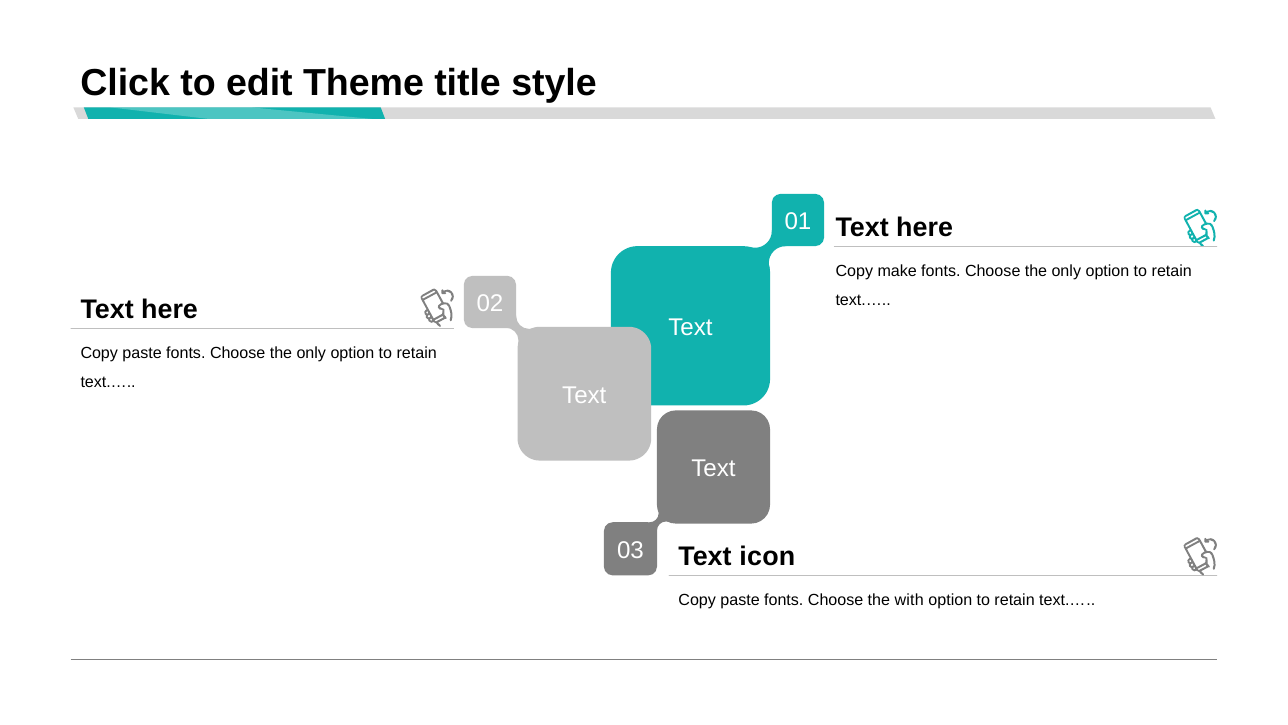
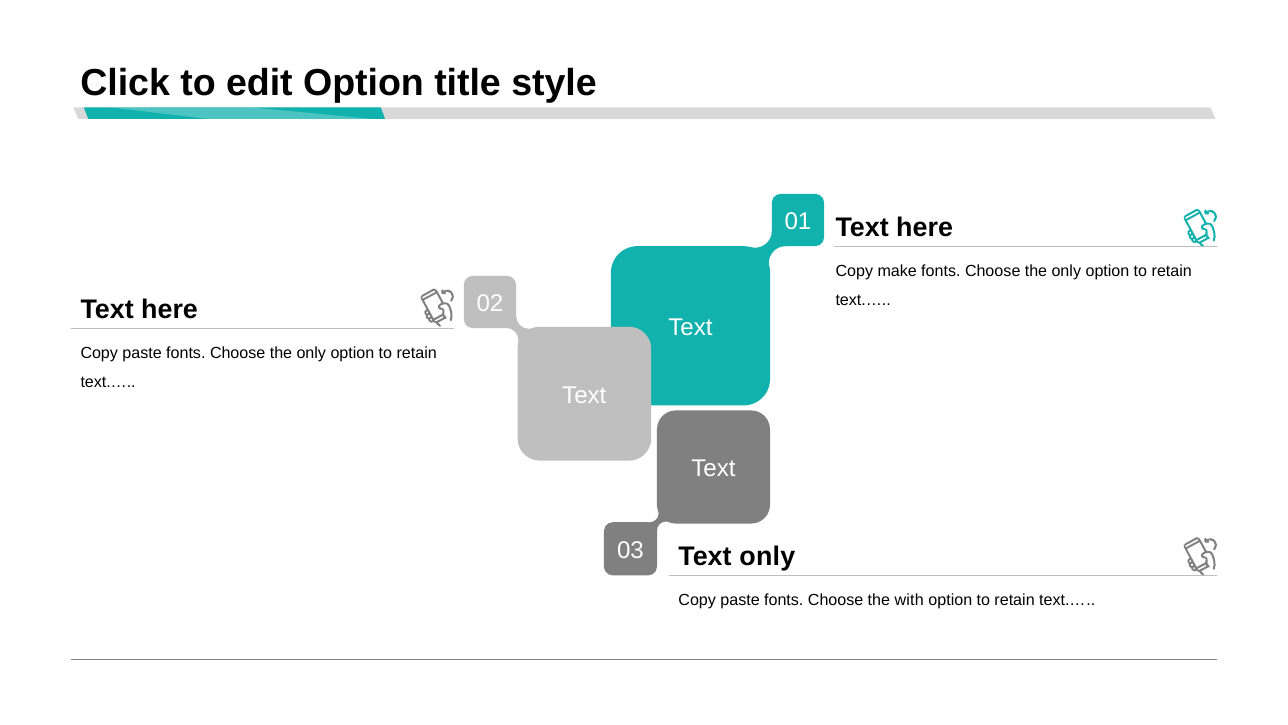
edit Theme: Theme -> Option
Text icon: icon -> only
